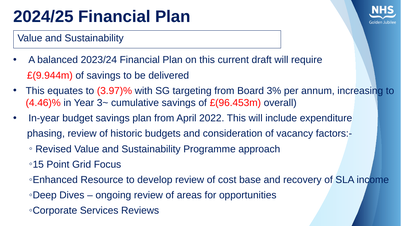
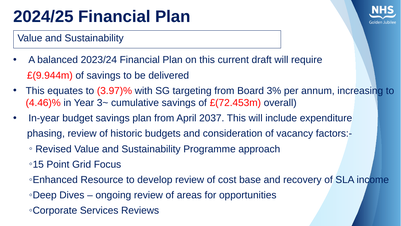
£(96.453m: £(96.453m -> £(72.453m
2022: 2022 -> 2037
